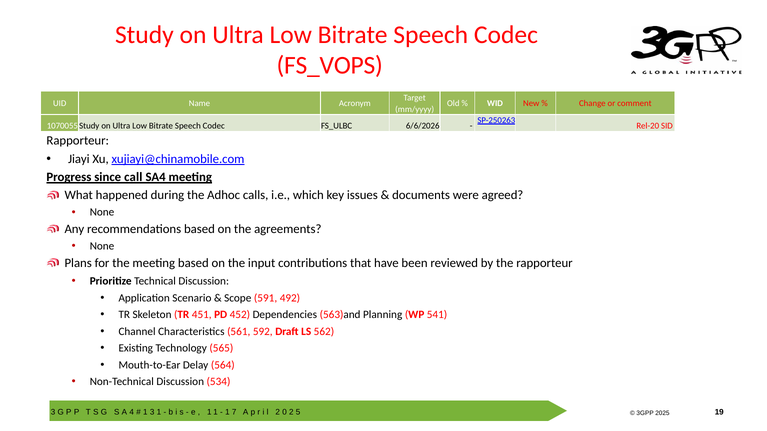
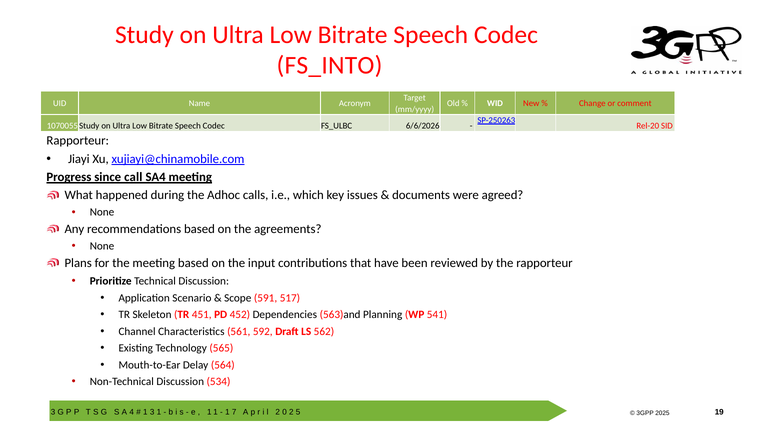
FS_VOPS: FS_VOPS -> FS_INTO
492: 492 -> 517
